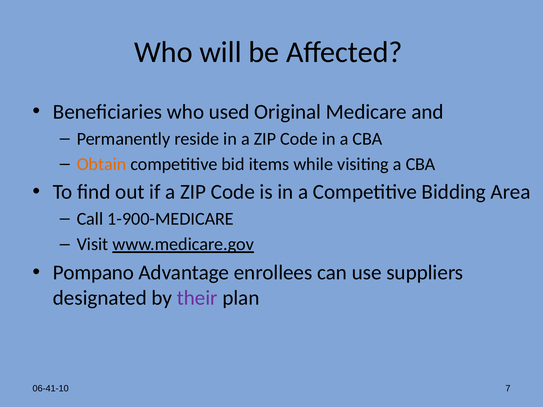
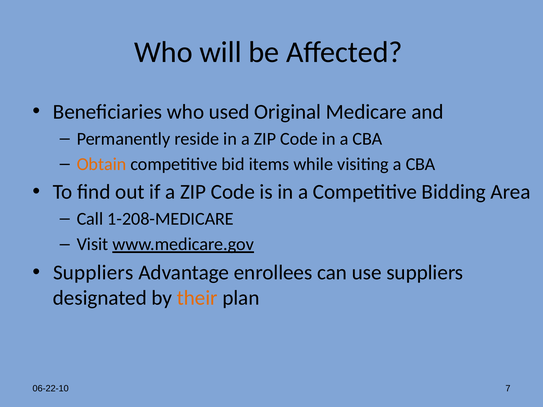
1-900-MEDICARE: 1-900-MEDICARE -> 1-208-MEDICARE
Pompano at (93, 273): Pompano -> Suppliers
their colour: purple -> orange
06-41-10: 06-41-10 -> 06-22-10
